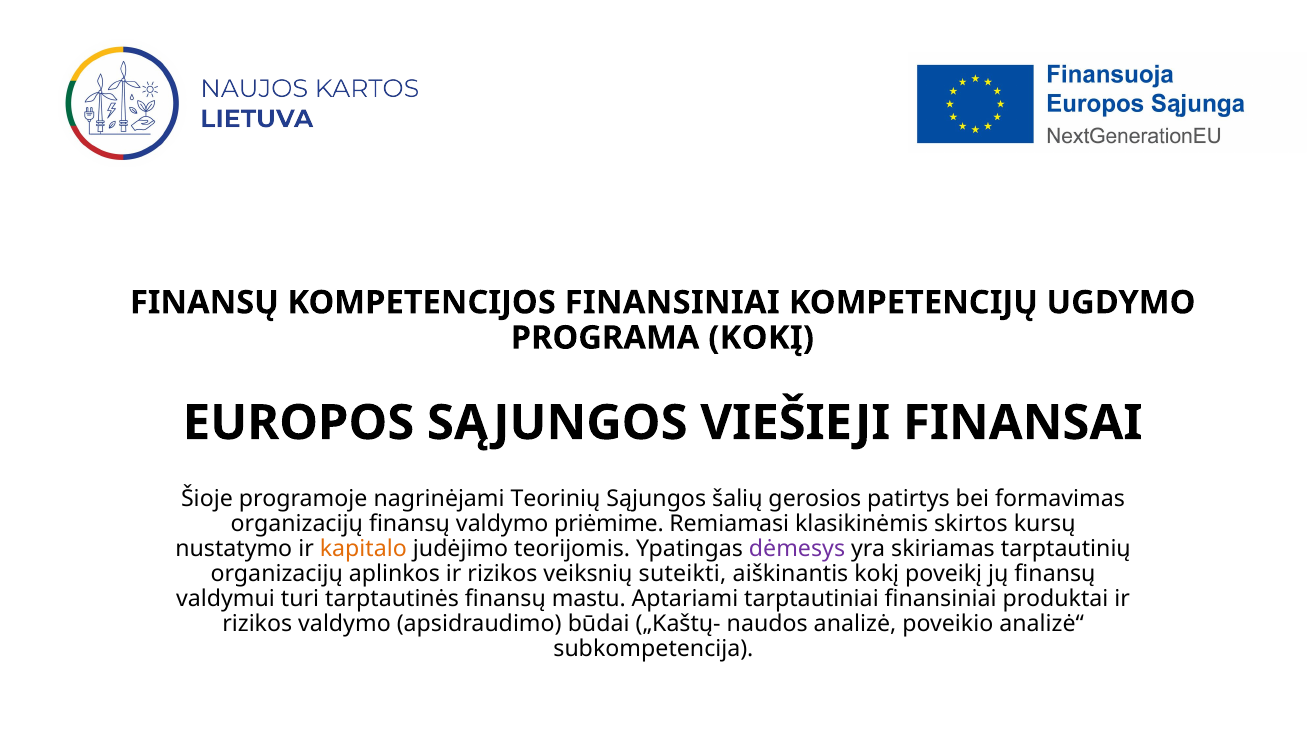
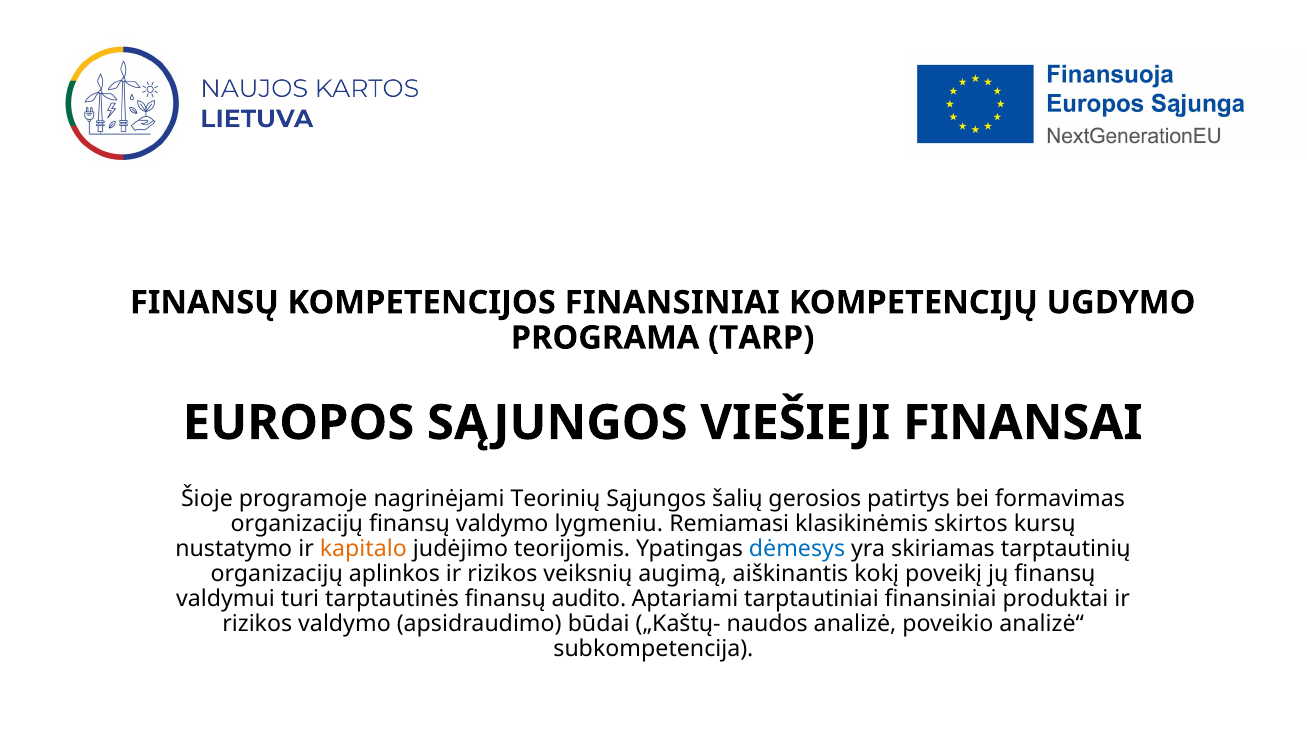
PROGRAMA KOKĮ: KOKĮ -> TARP
priėmime: priėmime -> lygmeniu
dėmesys colour: purple -> blue
suteikti: suteikti -> augimą
mastu: mastu -> audito
